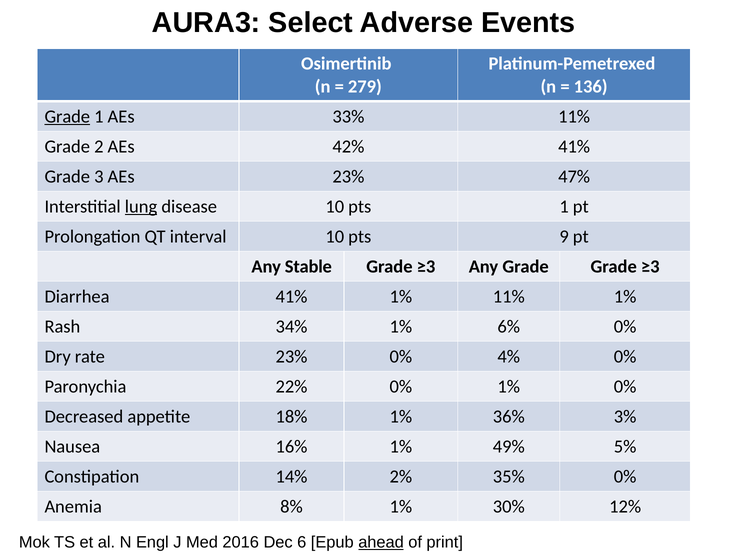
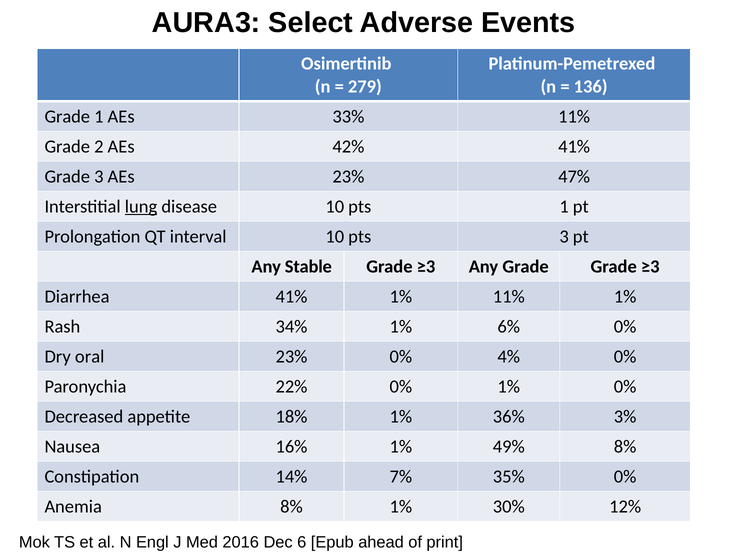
Grade at (67, 116) underline: present -> none
pts 9: 9 -> 3
rate: rate -> oral
49% 5%: 5% -> 8%
2%: 2% -> 7%
ahead underline: present -> none
